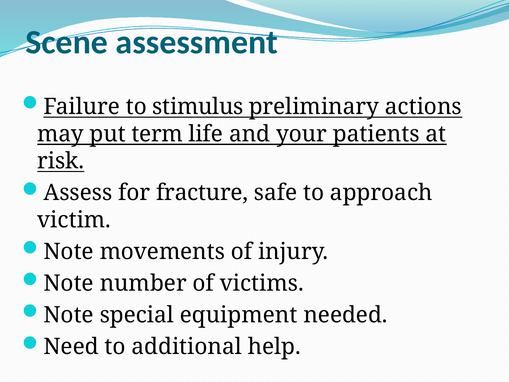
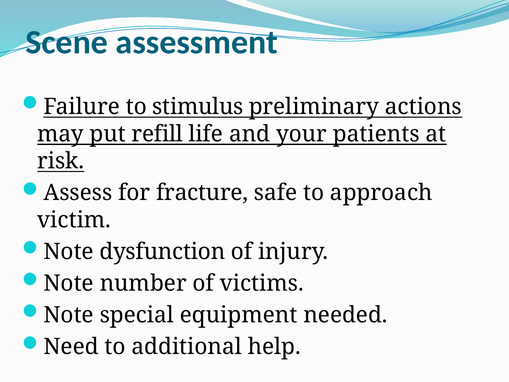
term: term -> refill
movements: movements -> dysfunction
